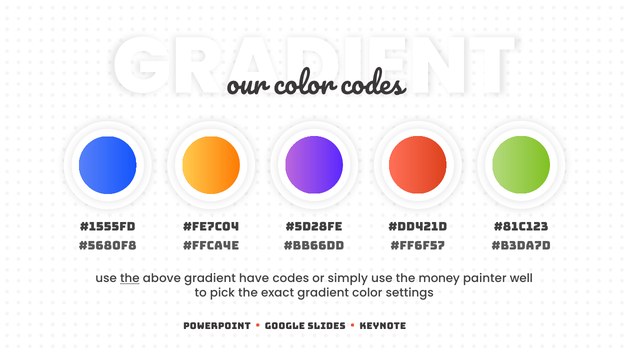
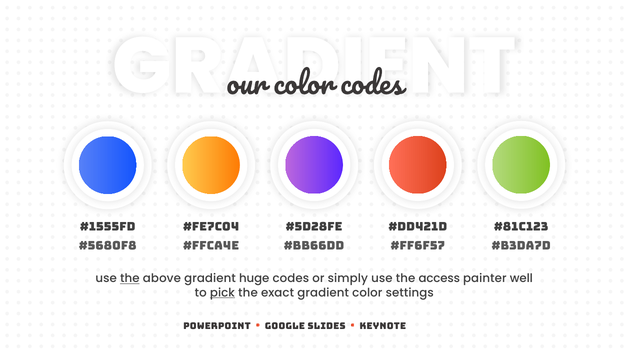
have: have -> huge
money: money -> access
pick underline: none -> present
